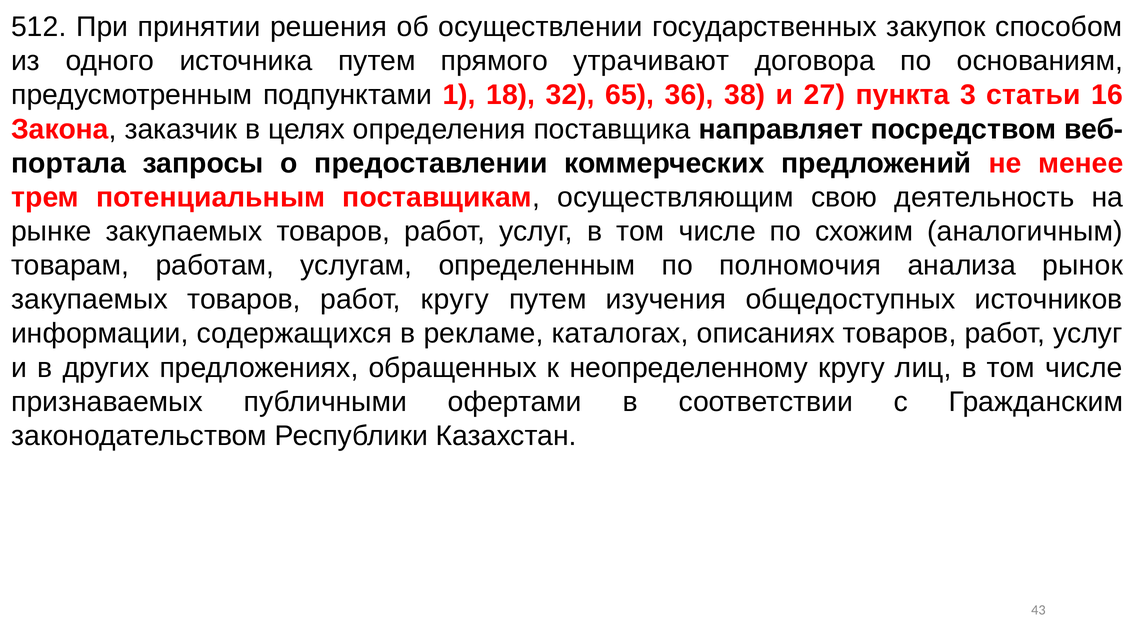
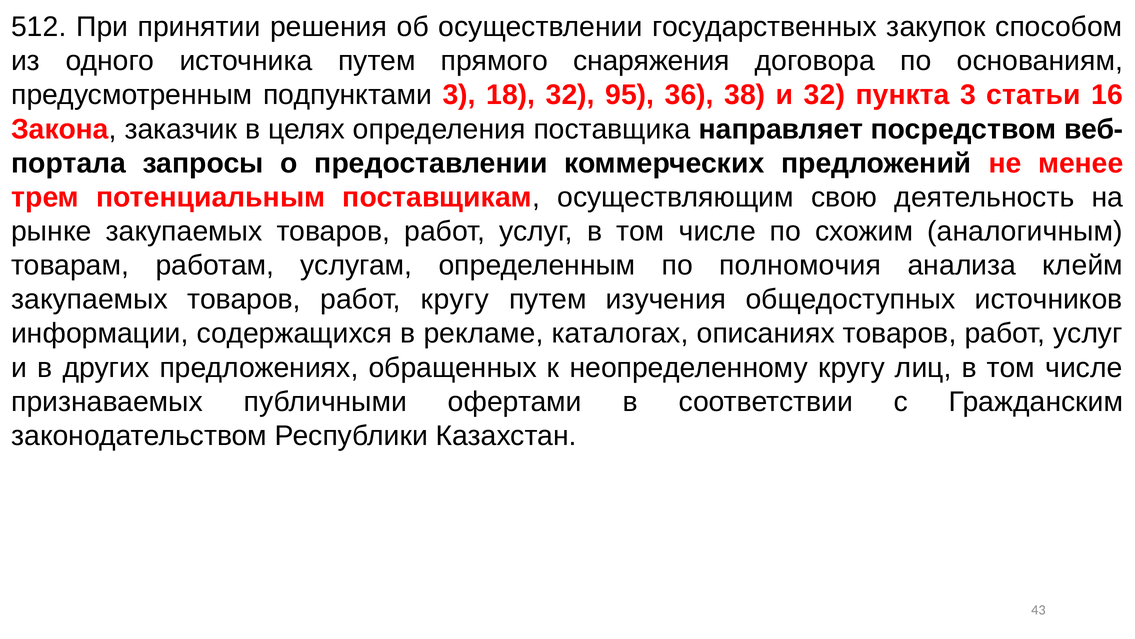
утрачивают: утрачивают -> снаряжения
подпунктами 1: 1 -> 3
65: 65 -> 95
и 27: 27 -> 32
рынок: рынок -> клейм
